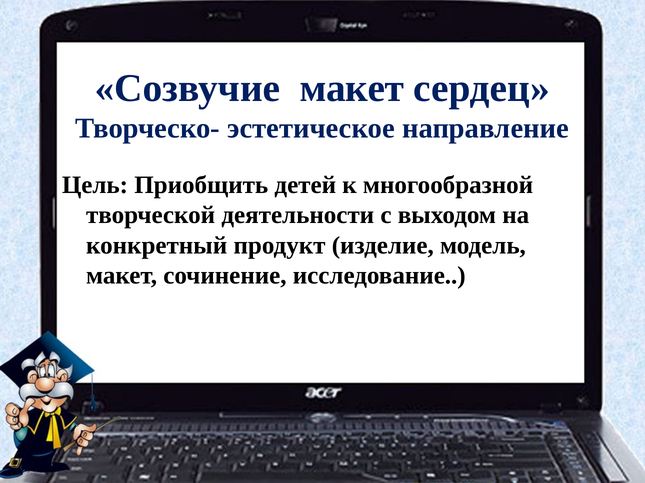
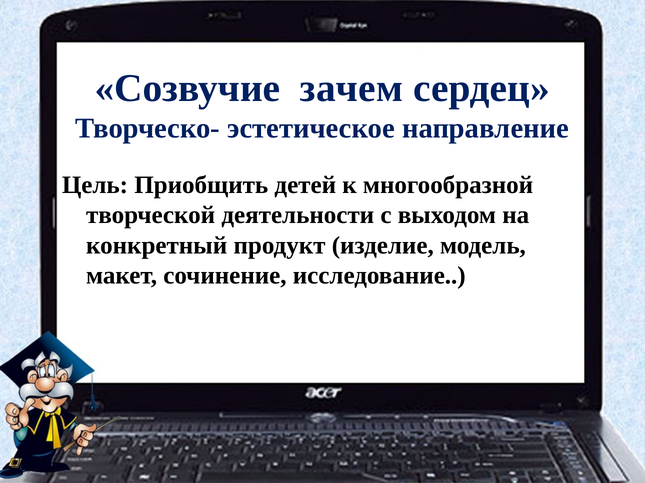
Созвучие макет: макет -> зачем
